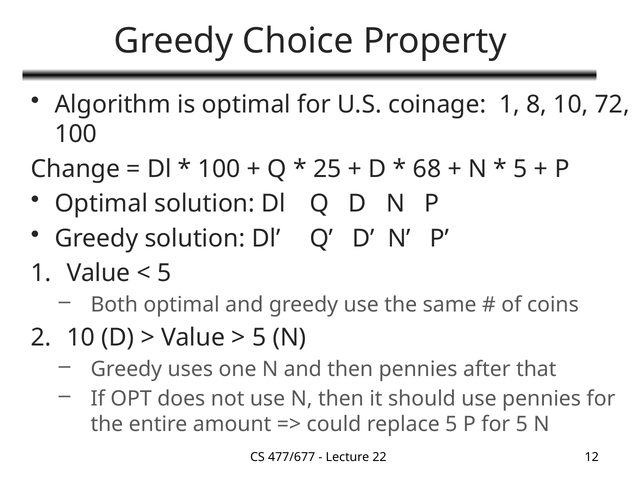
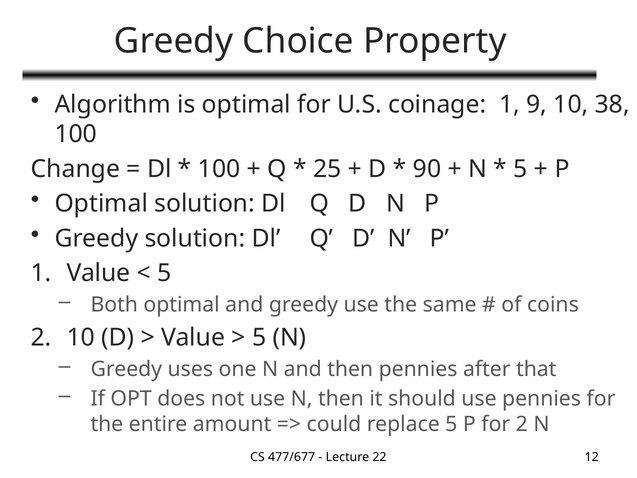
8: 8 -> 9
72: 72 -> 38
68: 68 -> 90
for 5: 5 -> 2
